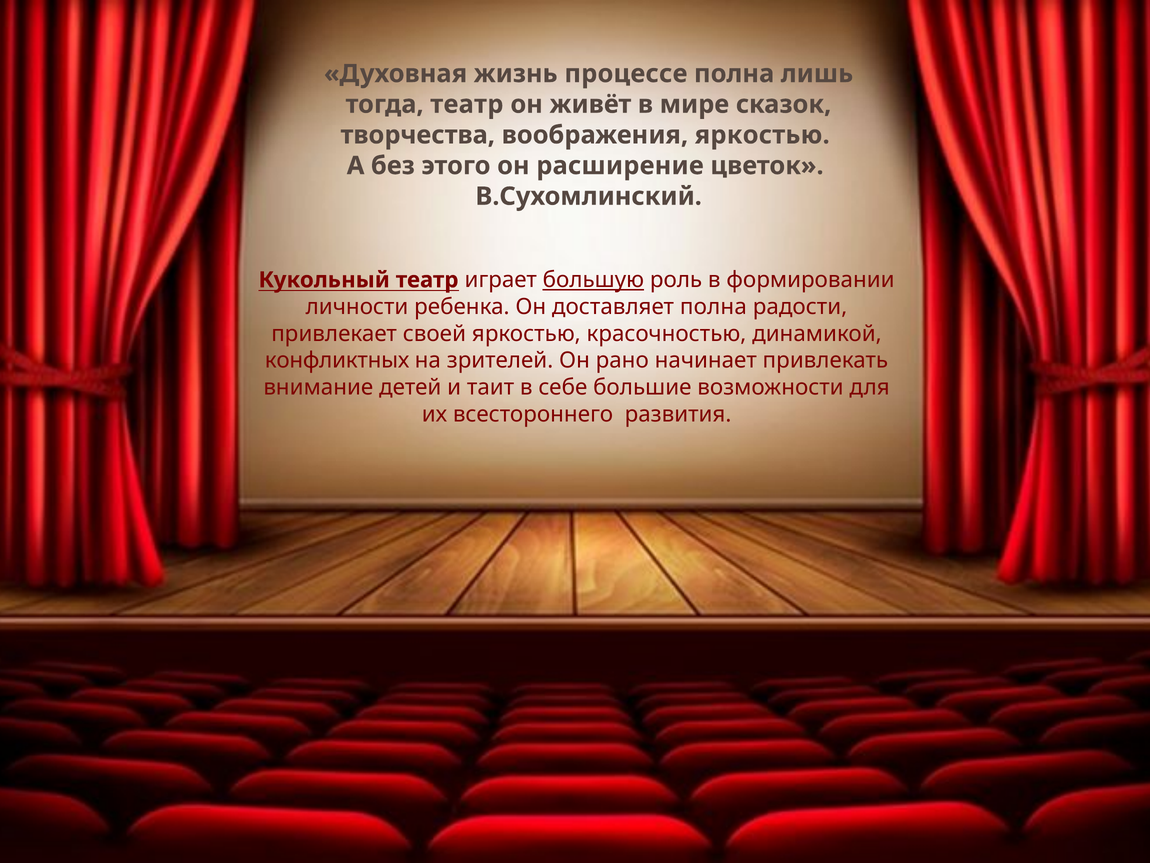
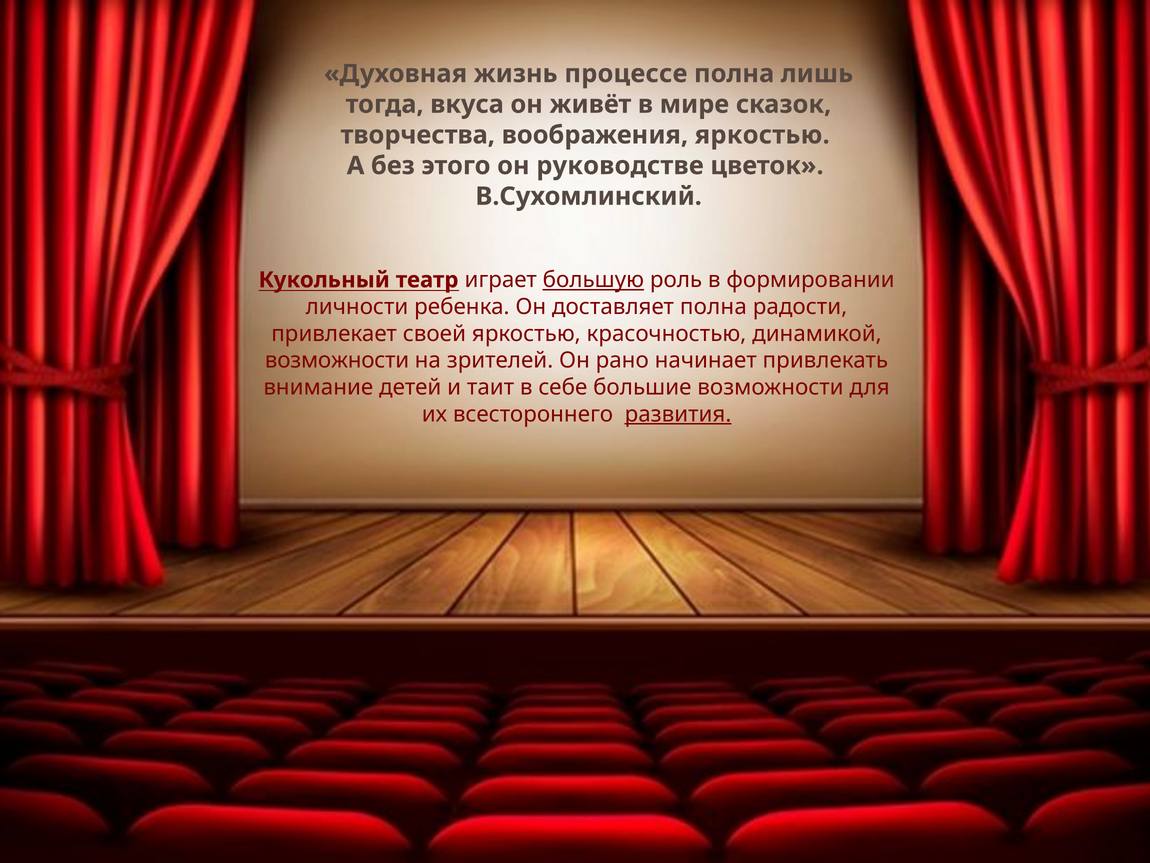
тогда театр: театр -> вкуса
расширение: расширение -> руководстве
конфликтных at (337, 360): конфликтных -> возможности
развития underline: none -> present
